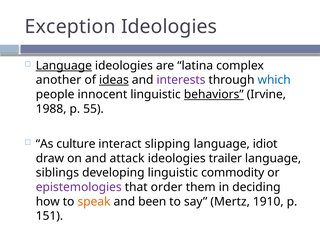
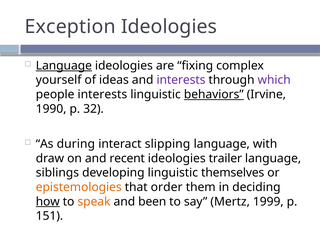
latina: latina -> fixing
another: another -> yourself
ideas underline: present -> none
which colour: blue -> purple
people innocent: innocent -> interests
1988: 1988 -> 1990
55: 55 -> 32
culture: culture -> during
idiot: idiot -> with
attack: attack -> recent
commodity: commodity -> themselves
epistemologies colour: purple -> orange
how underline: none -> present
1910: 1910 -> 1999
